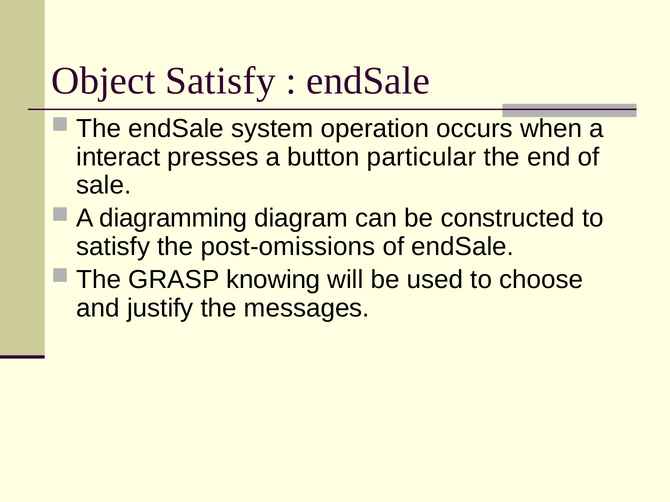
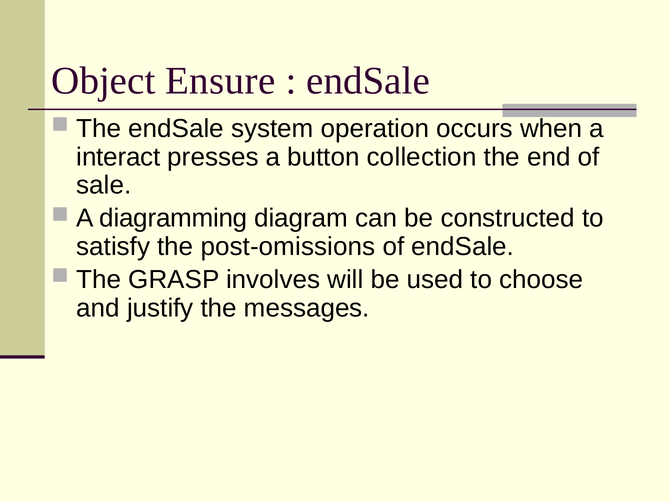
Object Satisfy: Satisfy -> Ensure
particular: particular -> collection
knowing: knowing -> involves
